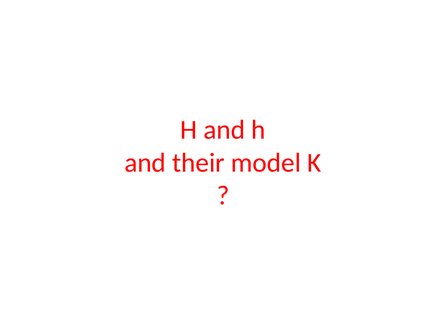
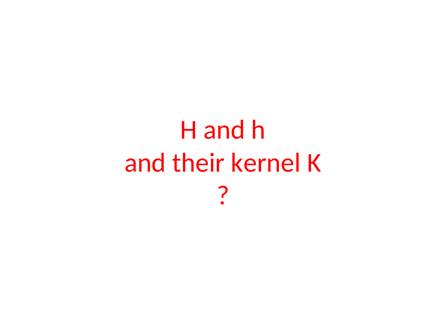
model: model -> kernel
